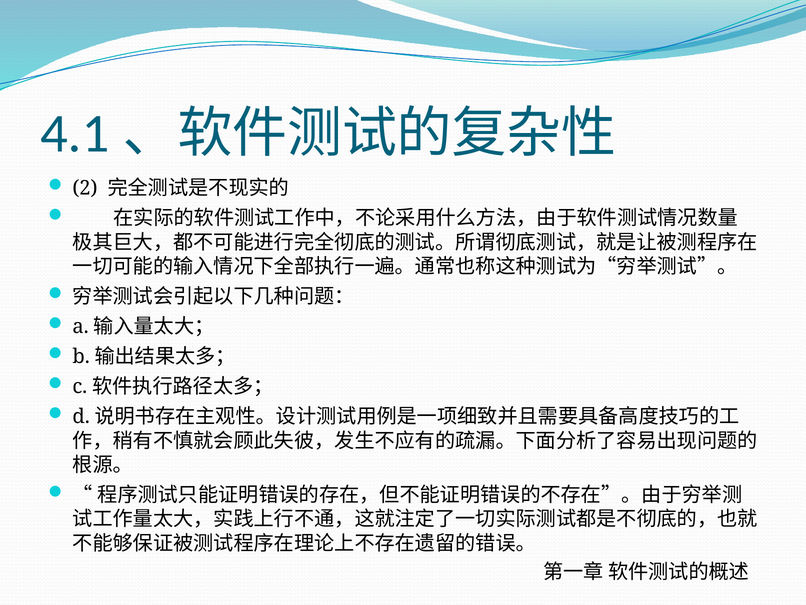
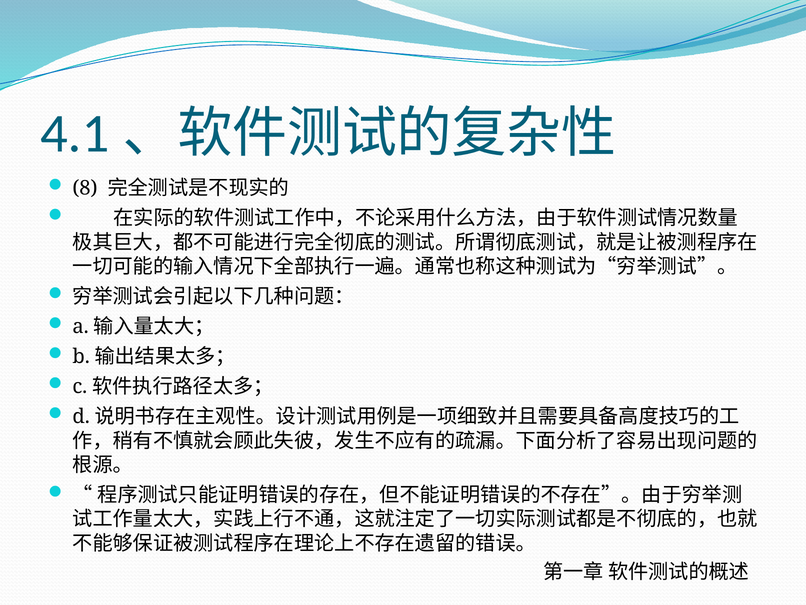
2: 2 -> 8
